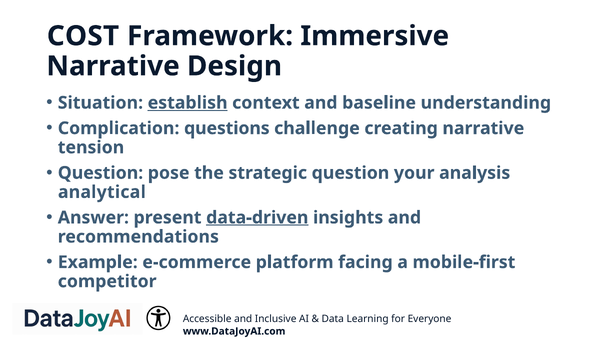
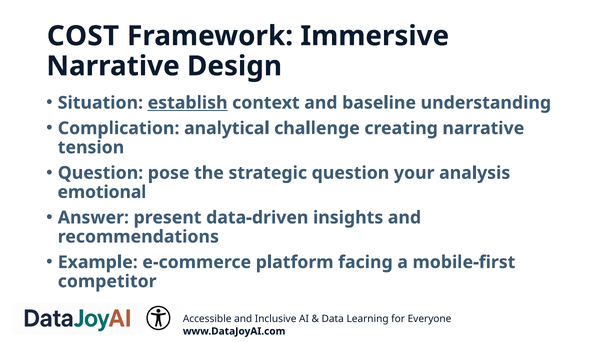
questions: questions -> analytical
analytical: analytical -> emotional
data-driven underline: present -> none
